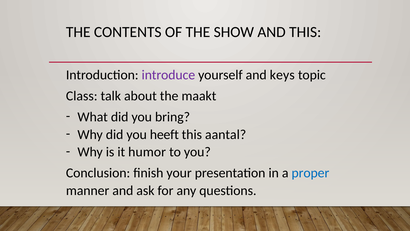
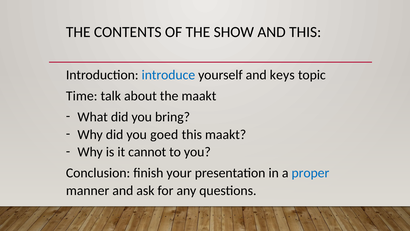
introduce colour: purple -> blue
Class: Class -> Time
heeft: heeft -> goed
this aantal: aantal -> maakt
humor: humor -> cannot
